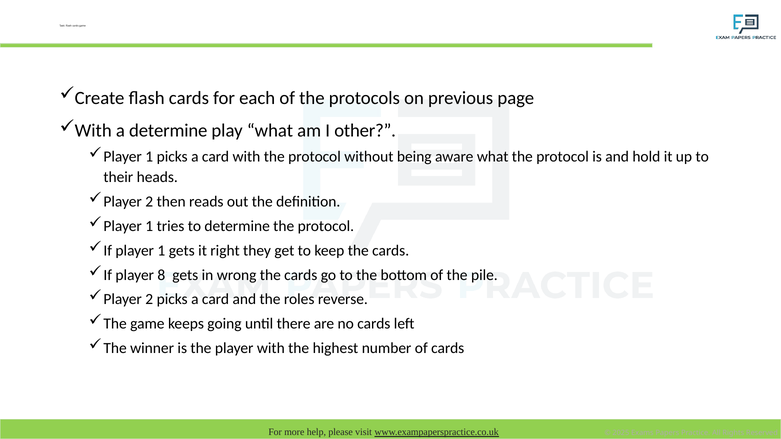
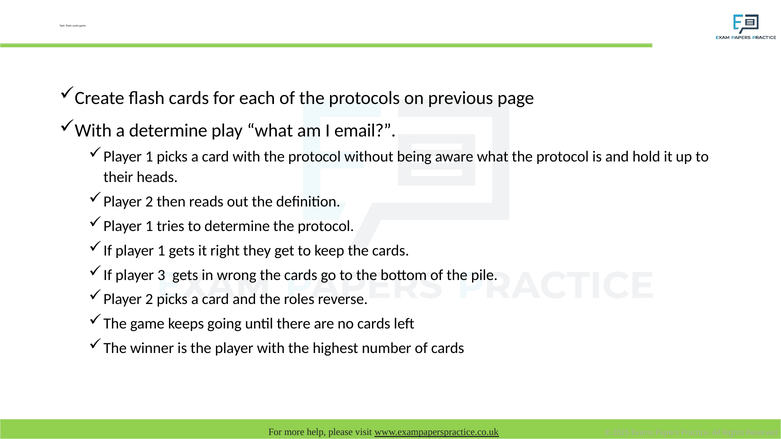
other: other -> email
8: 8 -> 3
